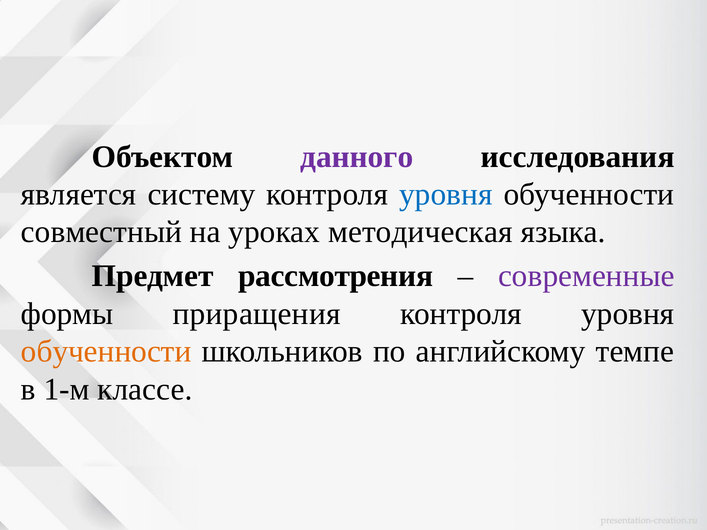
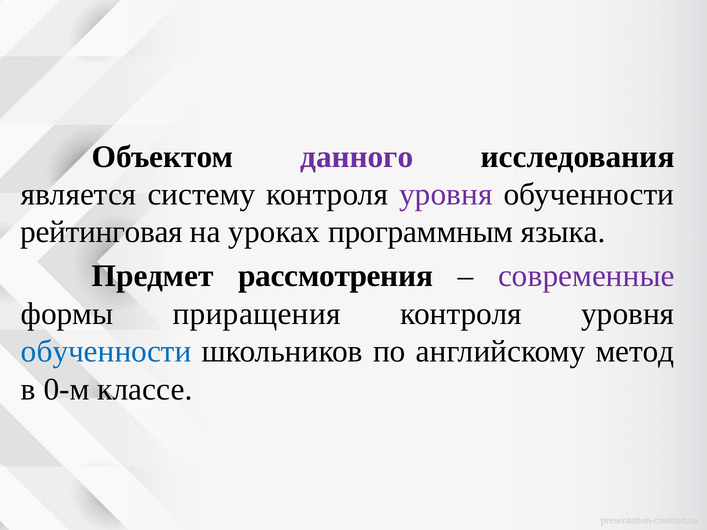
уровня at (446, 194) colour: blue -> purple
совместный: совместный -> рейтинговая
методическая: методическая -> программным
обученности at (106, 352) colour: orange -> blue
темпе: темпе -> метод
1-м: 1-м -> 0-м
